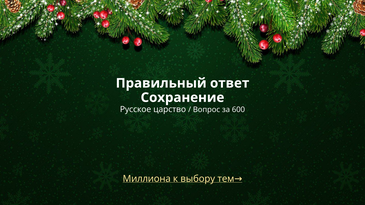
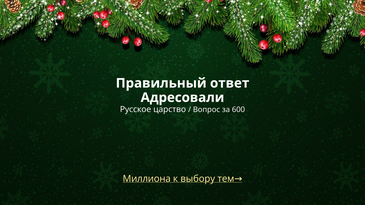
Сохранение: Сохранение -> Адресовали
